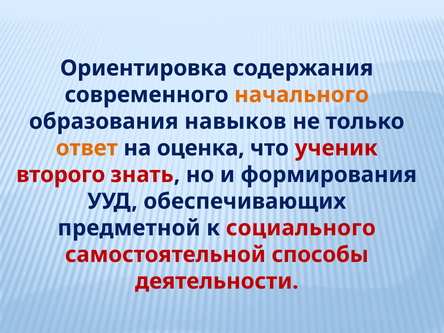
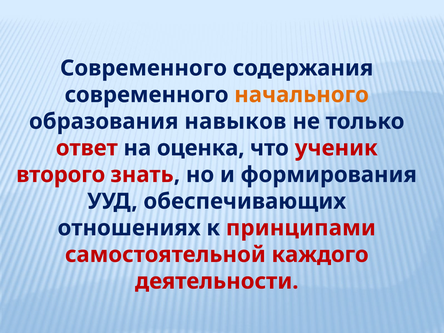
Ориентировка at (144, 68): Ориентировка -> Современного
ответ colour: orange -> red
предметной: предметной -> отношениях
социального: социального -> принципами
способы: способы -> каждого
